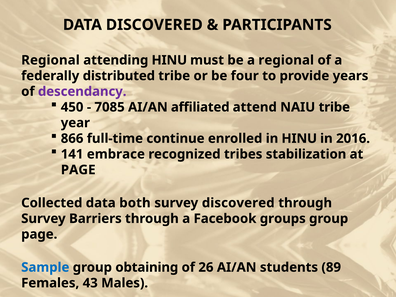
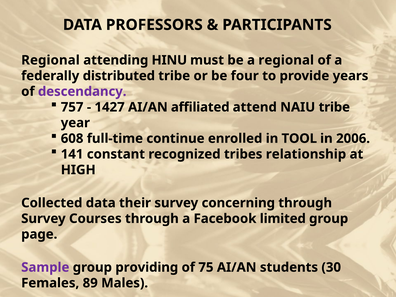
DATA DISCOVERED: DISCOVERED -> PROFESSORS
450: 450 -> 757
7085: 7085 -> 1427
866: 866 -> 608
in HINU: HINU -> TOOL
2016: 2016 -> 2006
embrace: embrace -> constant
stabilization: stabilization -> relationship
PAGE at (78, 170): PAGE -> HIGH
both: both -> their
survey discovered: discovered -> concerning
Barriers: Barriers -> Courses
groups: groups -> limited
Sample colour: blue -> purple
obtaining: obtaining -> providing
26: 26 -> 75
89: 89 -> 30
43: 43 -> 89
